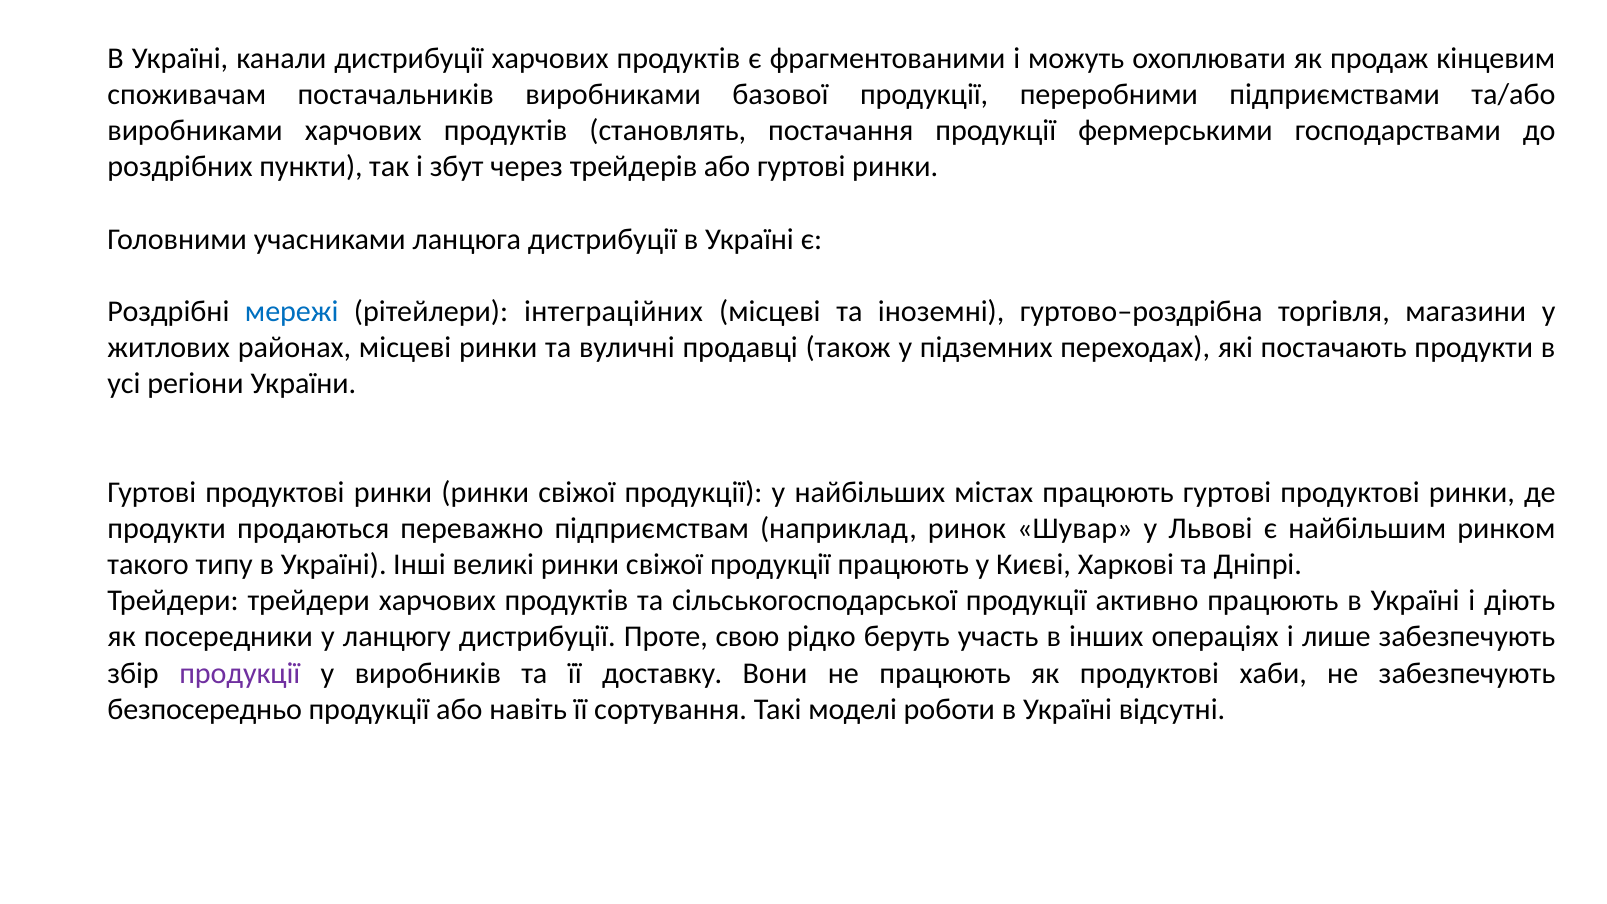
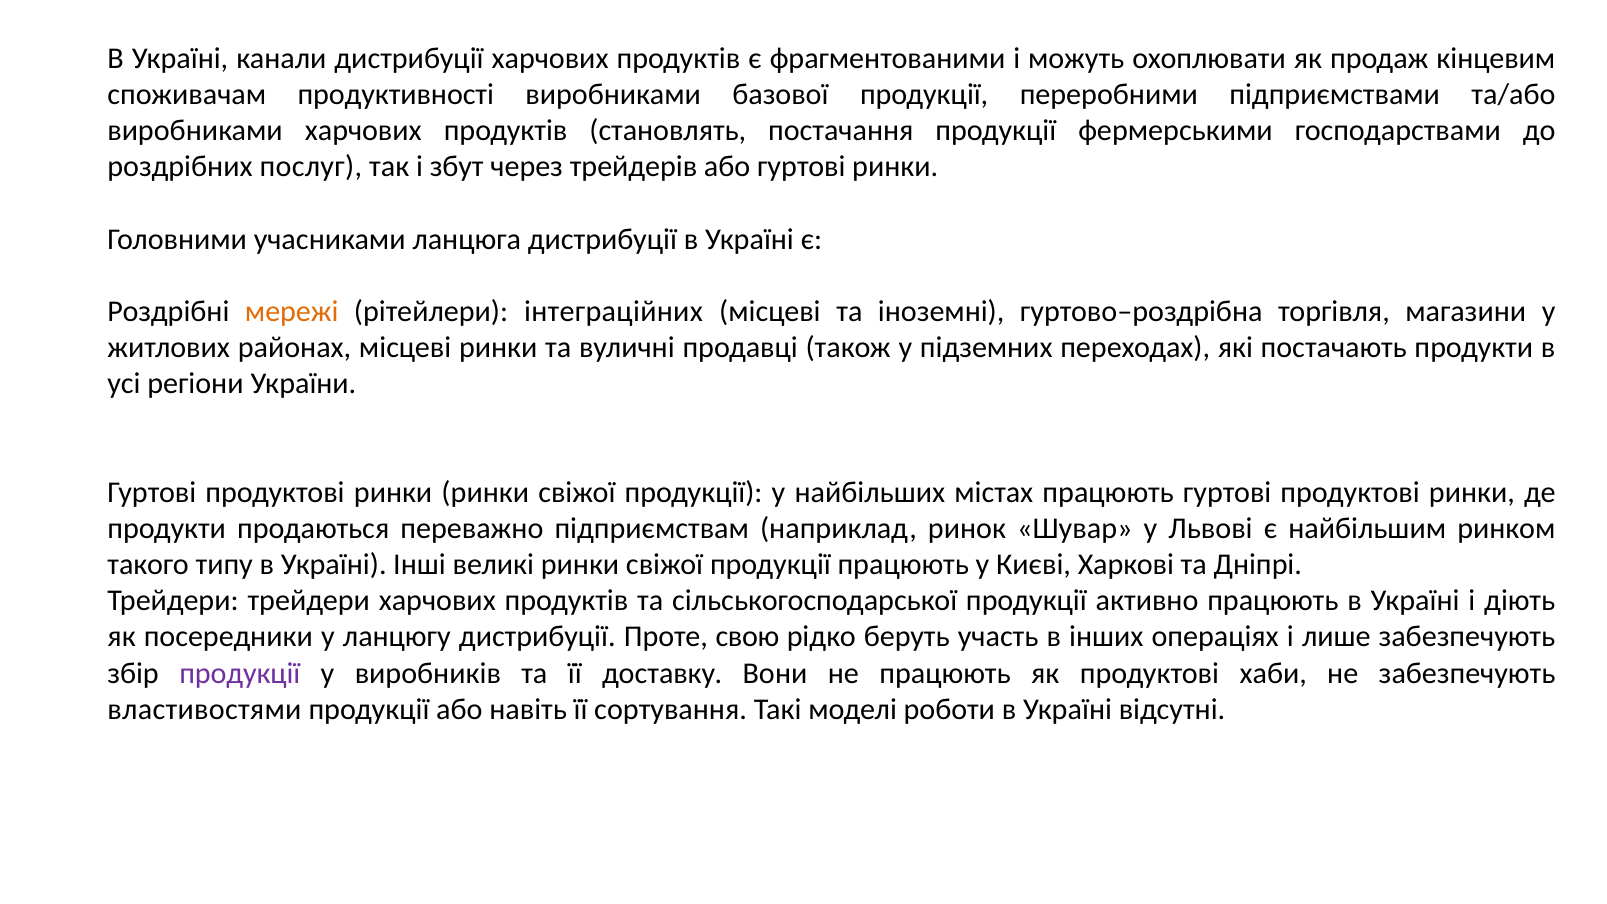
постачальників: постачальників -> продуктивності
пункти: пункти -> послуг
мережі colour: blue -> orange
безпосередньо: безпосередньо -> властивостями
